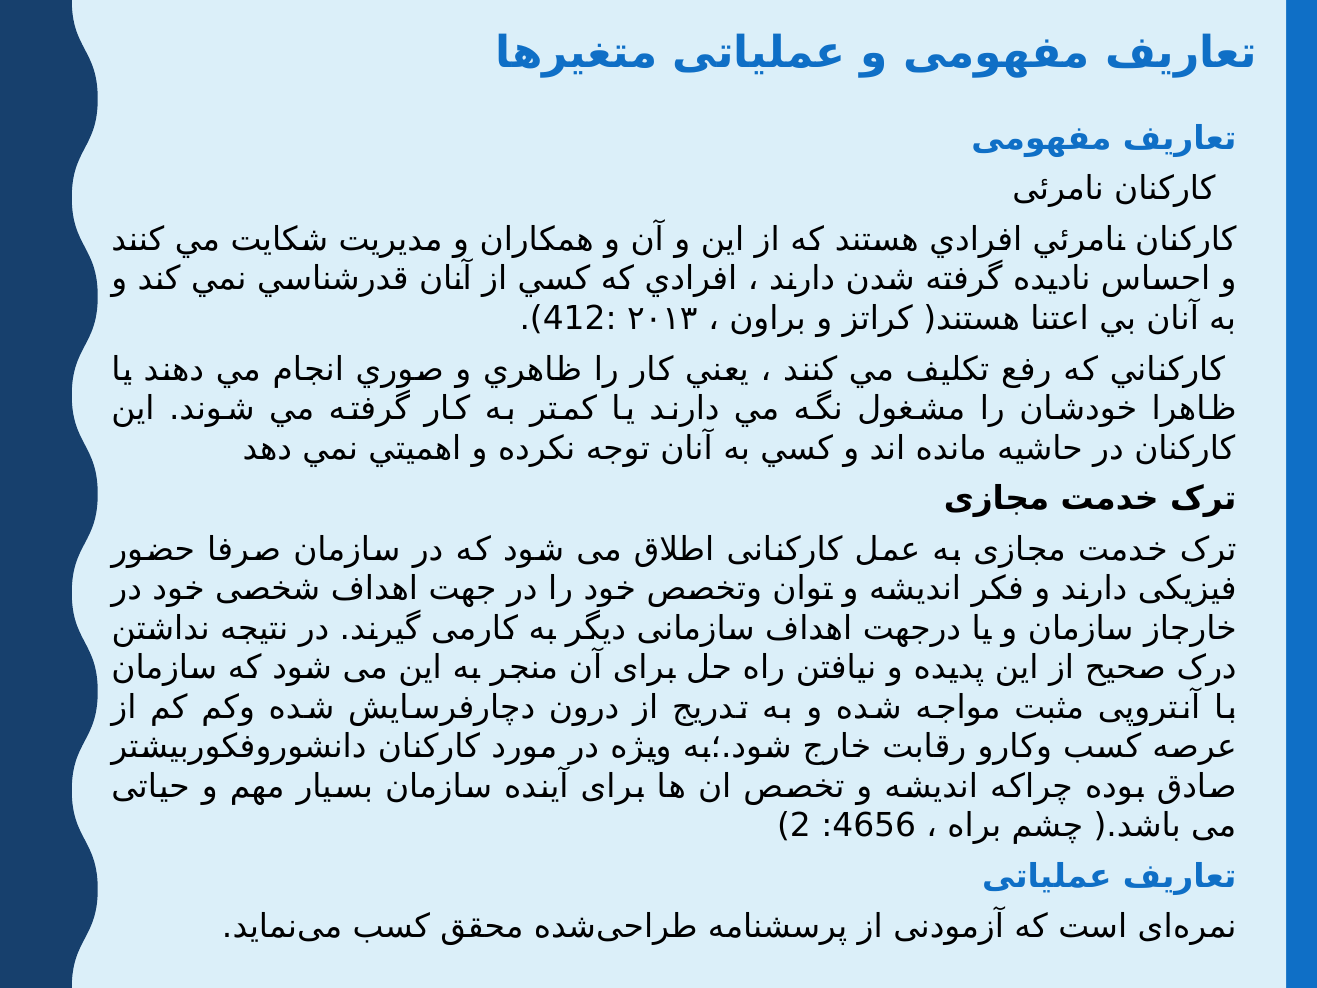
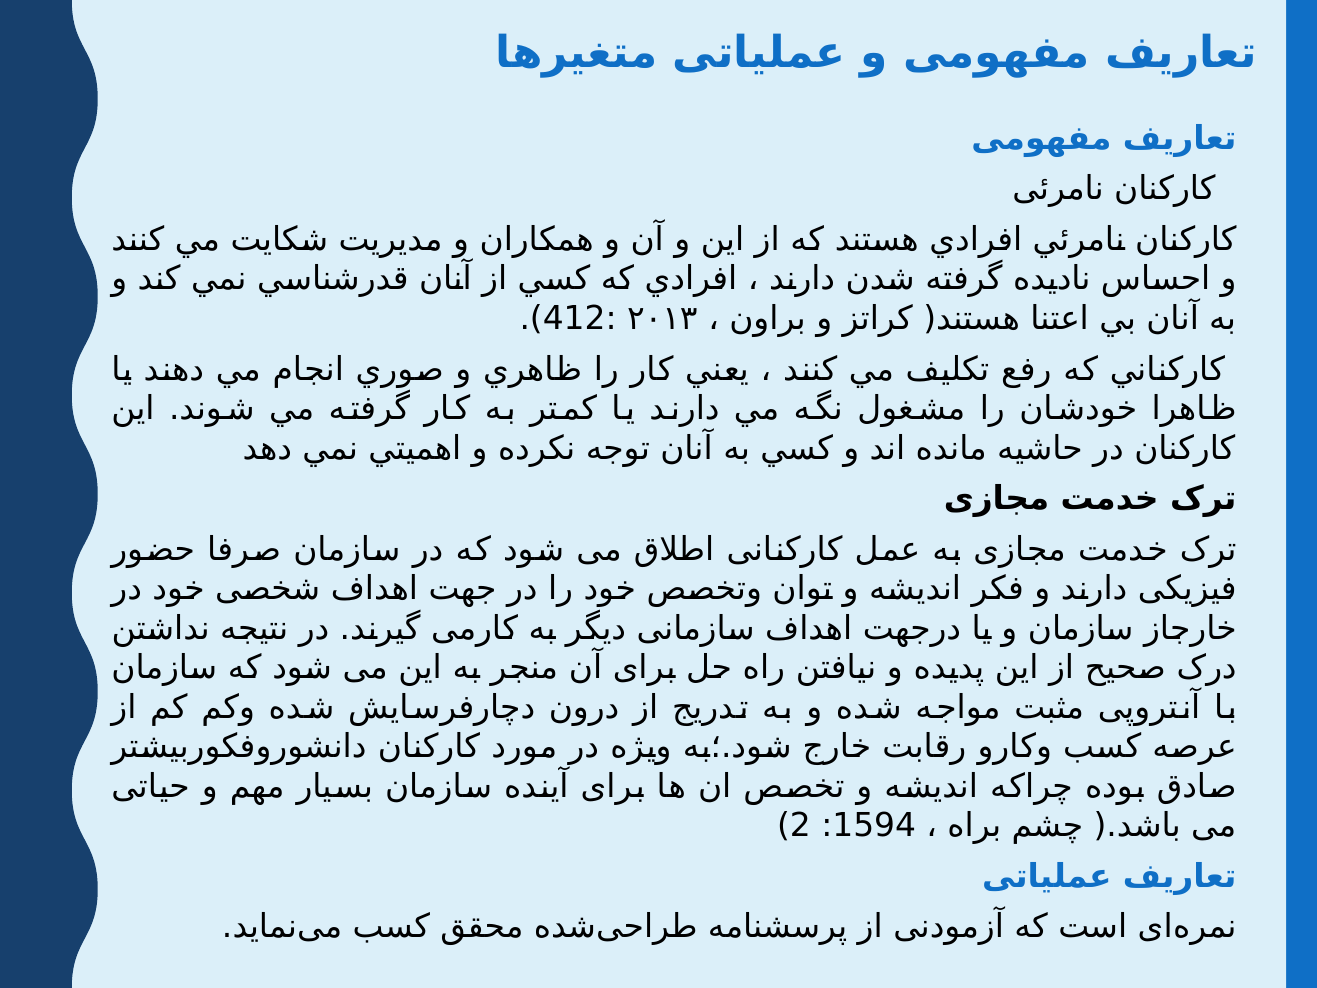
4656: 4656 -> 1594
